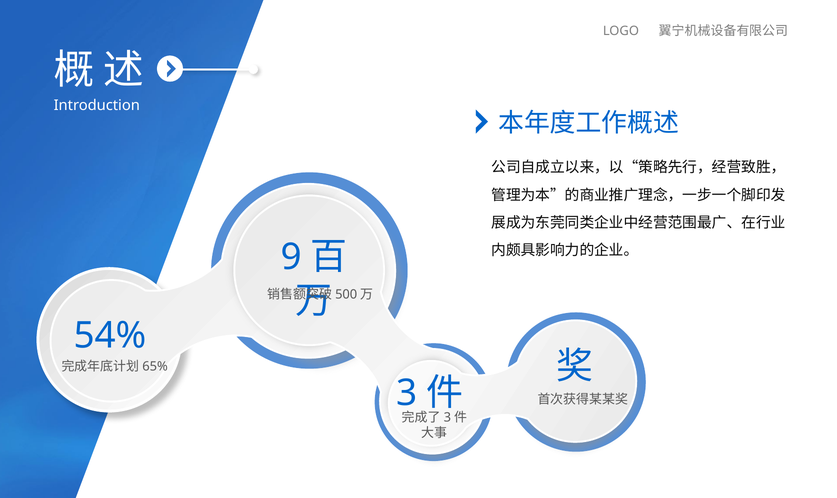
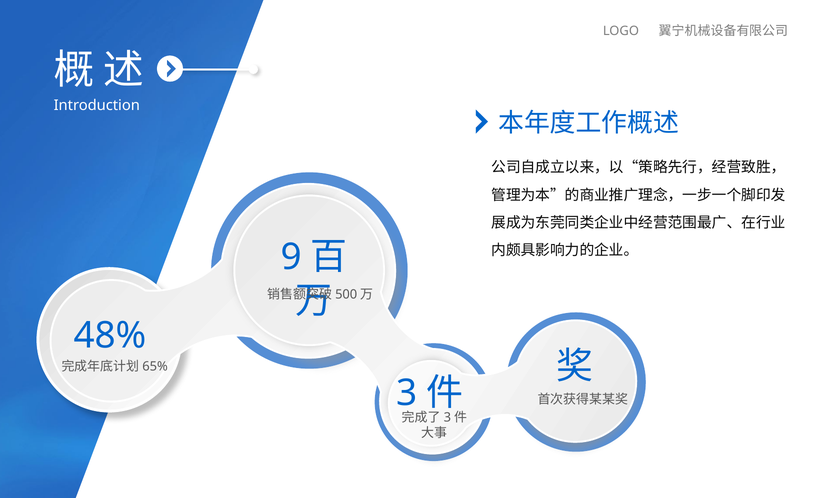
54%: 54% -> 48%
